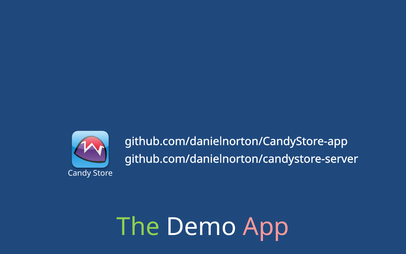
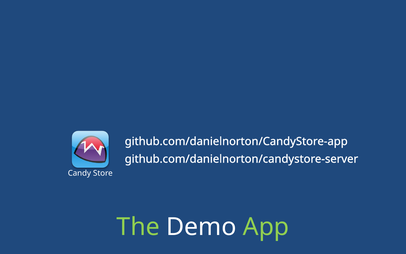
App colour: pink -> light green
